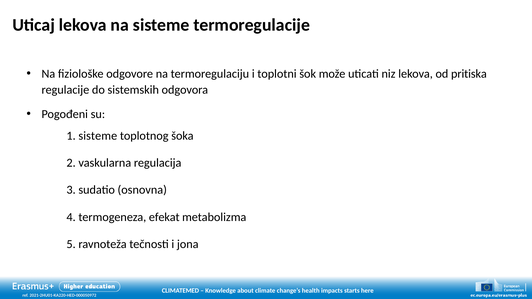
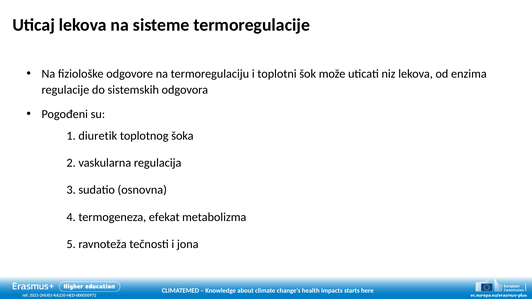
pritiska: pritiska -> enzima
1 sisteme: sisteme -> diuretik
